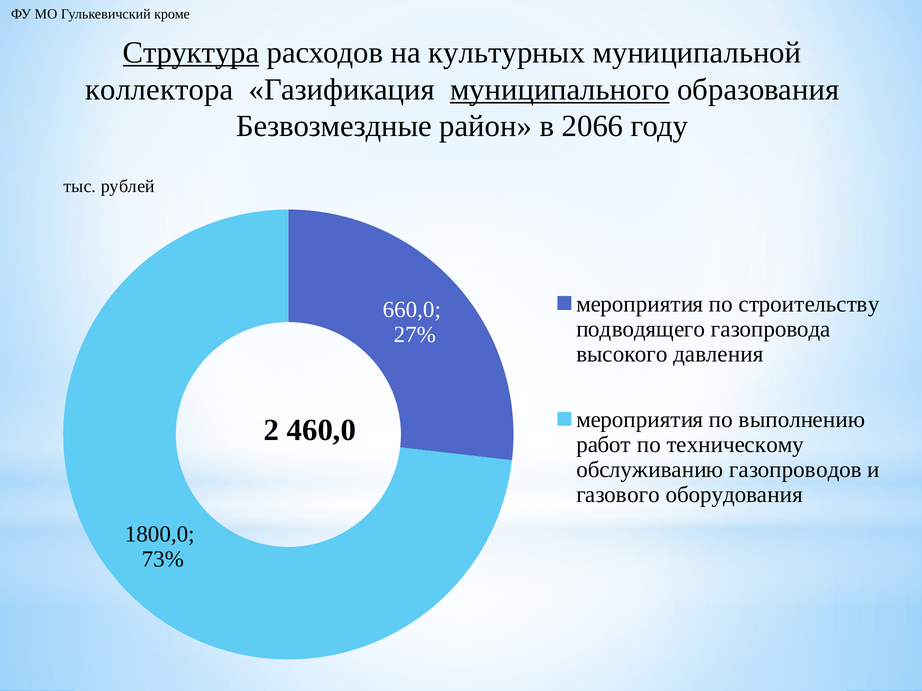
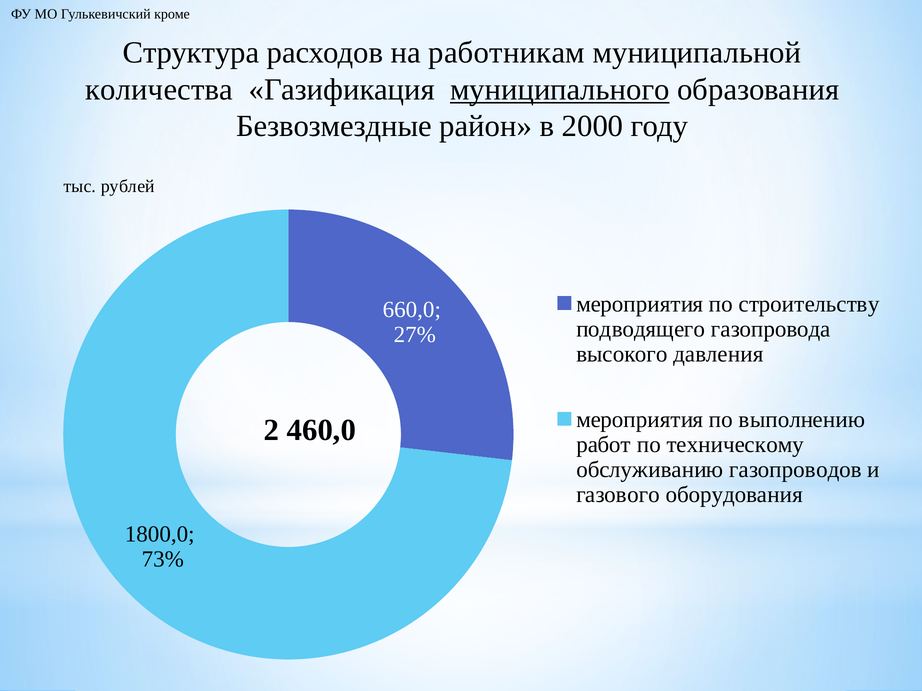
Структура underline: present -> none
культурных: культурных -> работникам
коллектора: коллектора -> количества
2066: 2066 -> 2000
